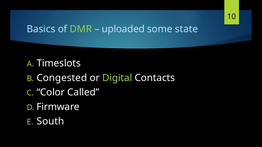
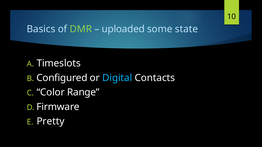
Congested: Congested -> Configured
Digital colour: light green -> light blue
Called: Called -> Range
South: South -> Pretty
